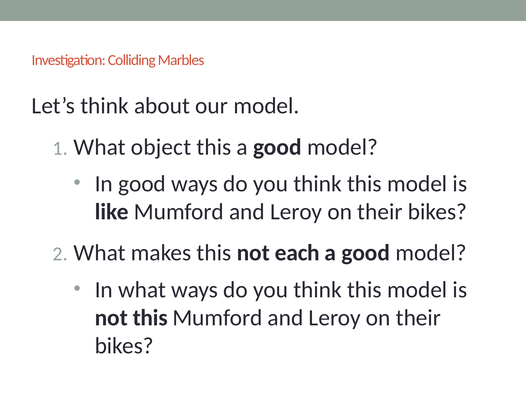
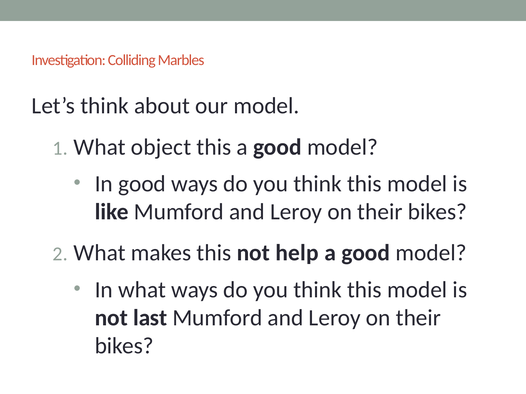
each: each -> help
not this: this -> last
